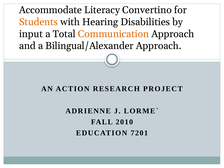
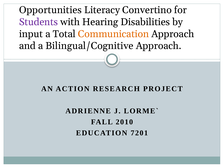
Accommodate: Accommodate -> Opportunities
Students colour: orange -> purple
Bilingual/Alexander: Bilingual/Alexander -> Bilingual/Cognitive
